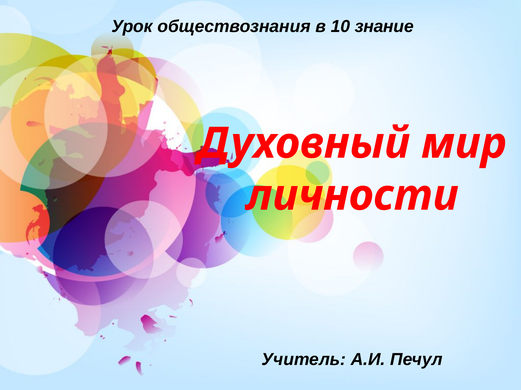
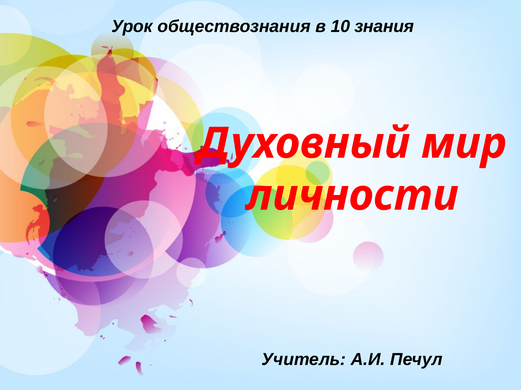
знание: знание -> знания
